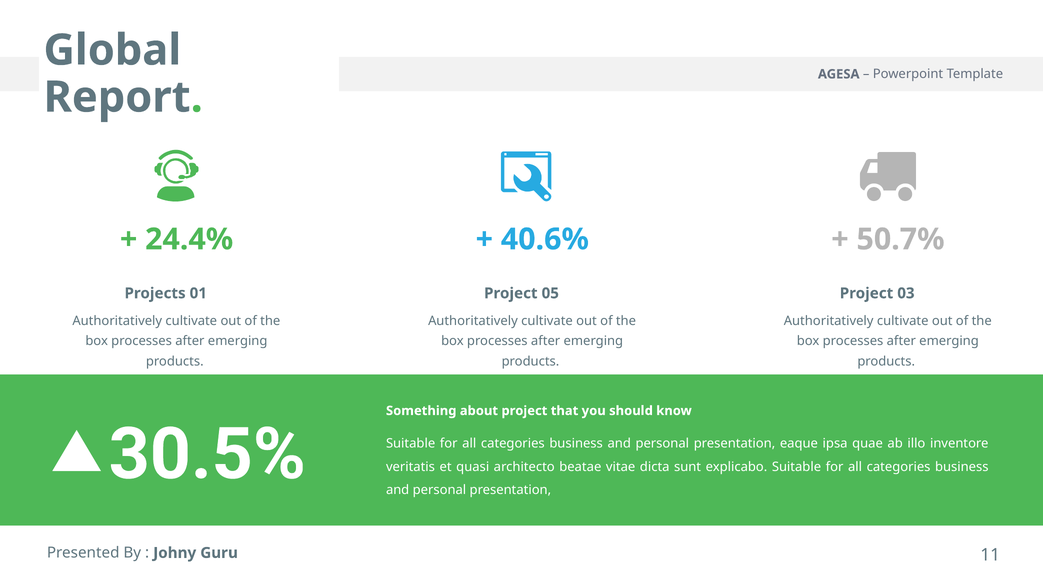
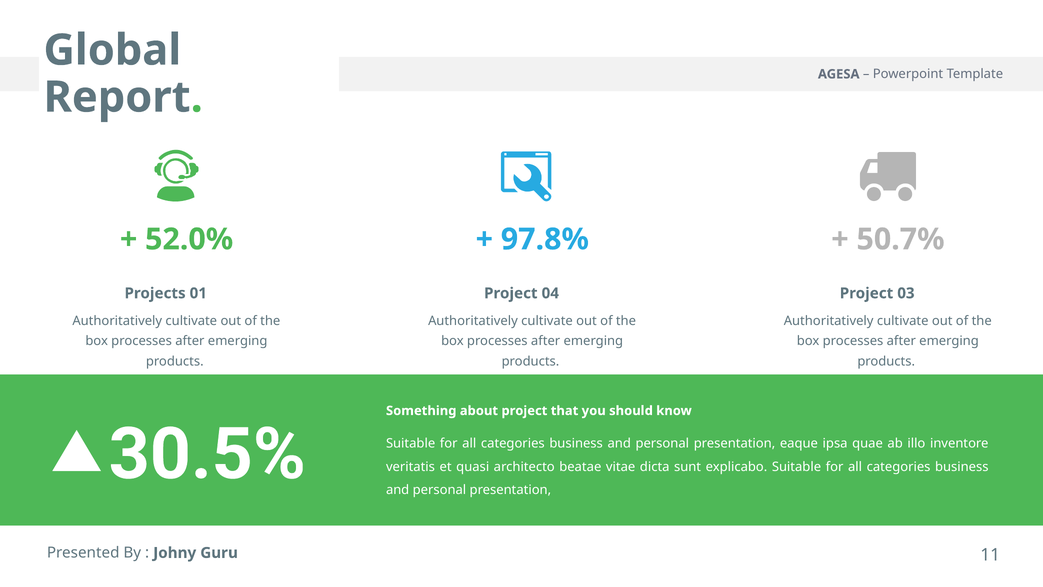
24.4%: 24.4% -> 52.0%
40.6%: 40.6% -> 97.8%
05: 05 -> 04
